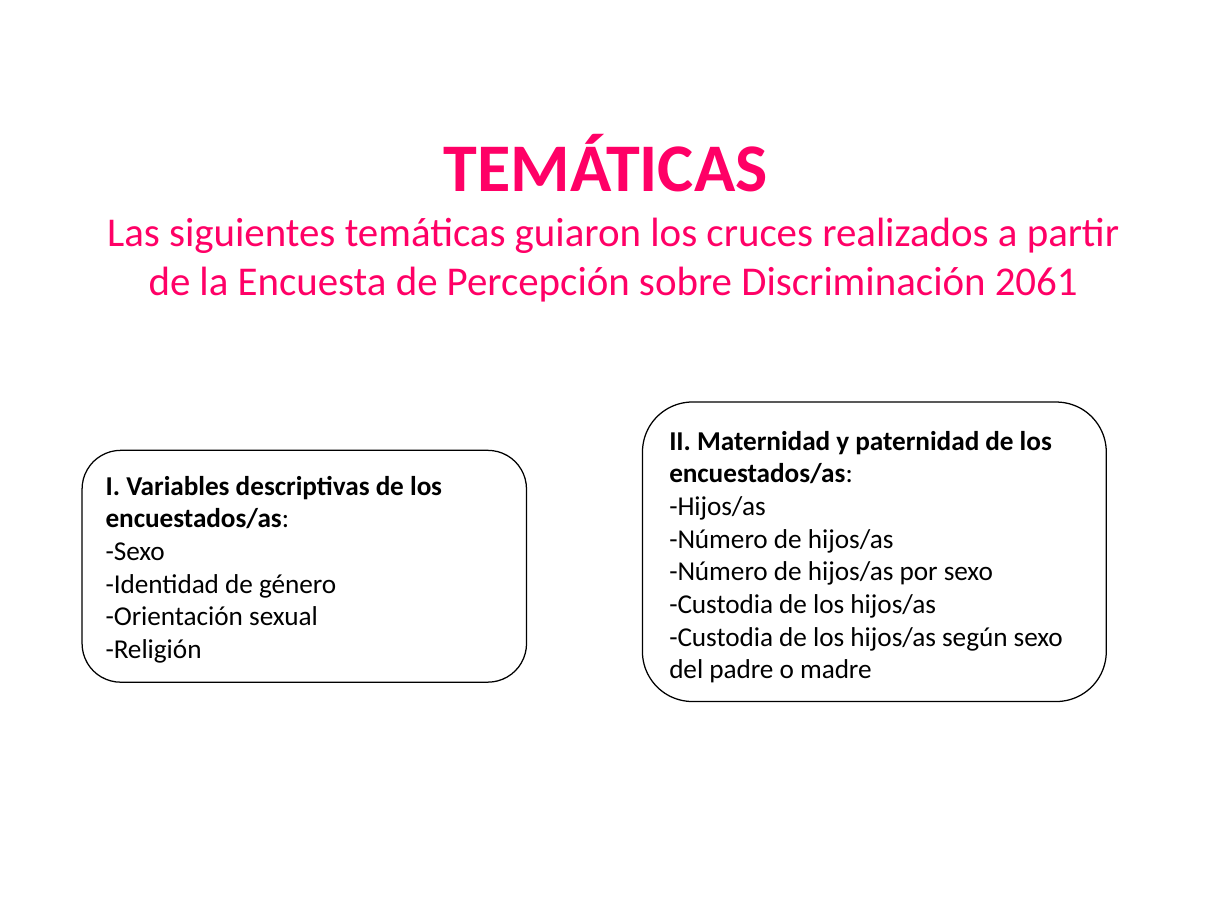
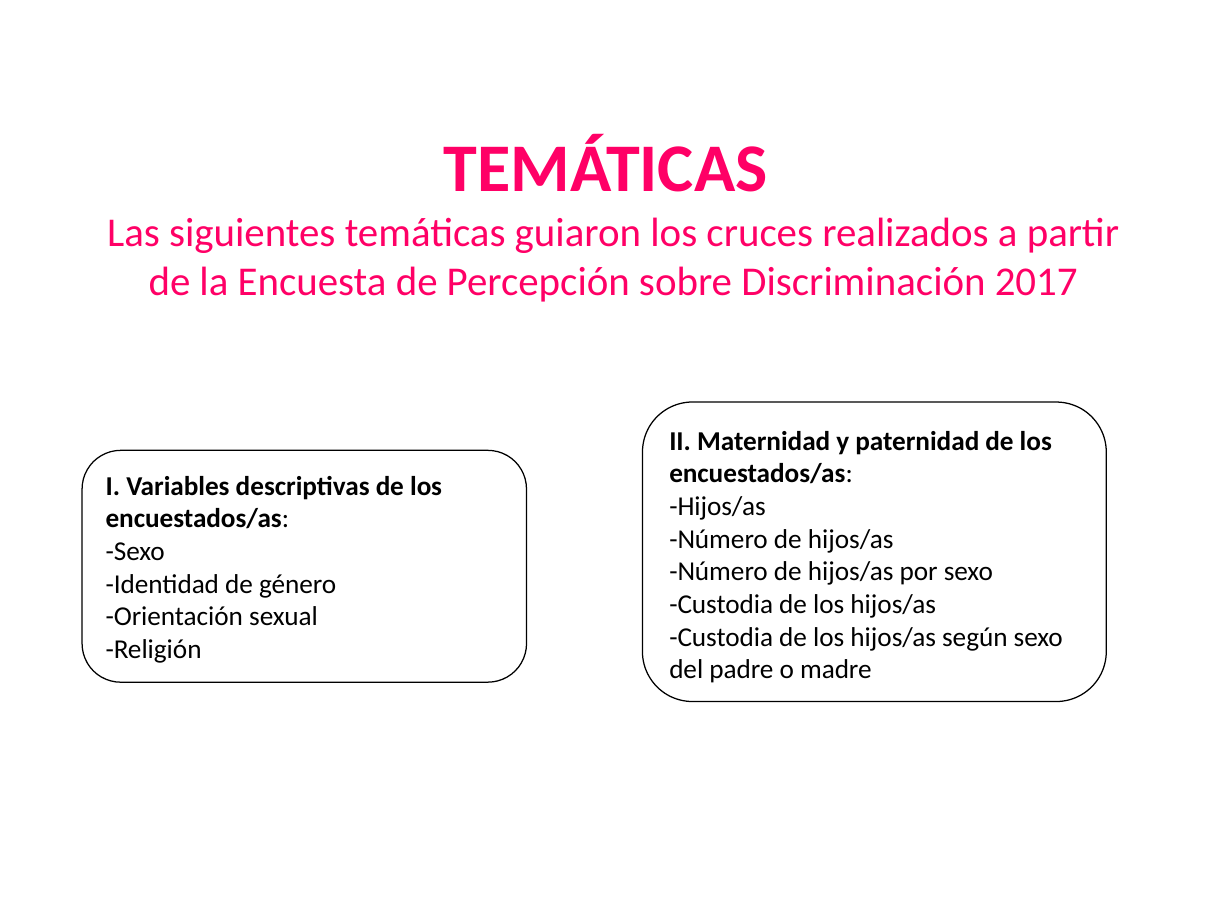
2061: 2061 -> 2017
